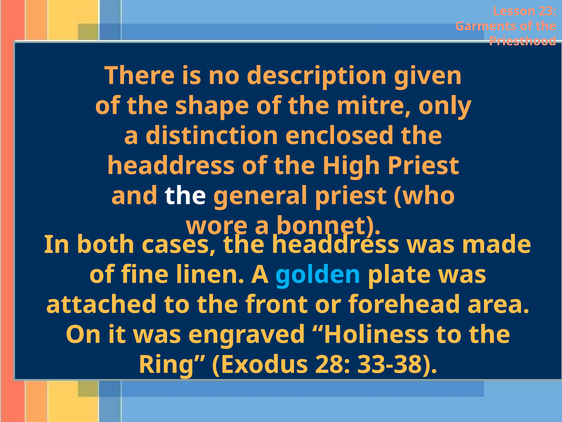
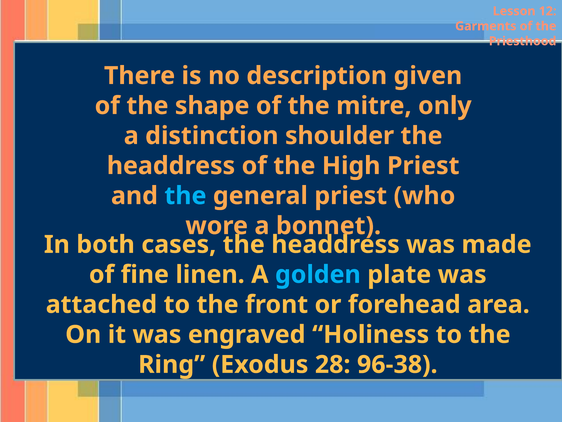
23: 23 -> 12
enclosed: enclosed -> shoulder
the at (185, 196) colour: white -> light blue
33-38: 33-38 -> 96-38
